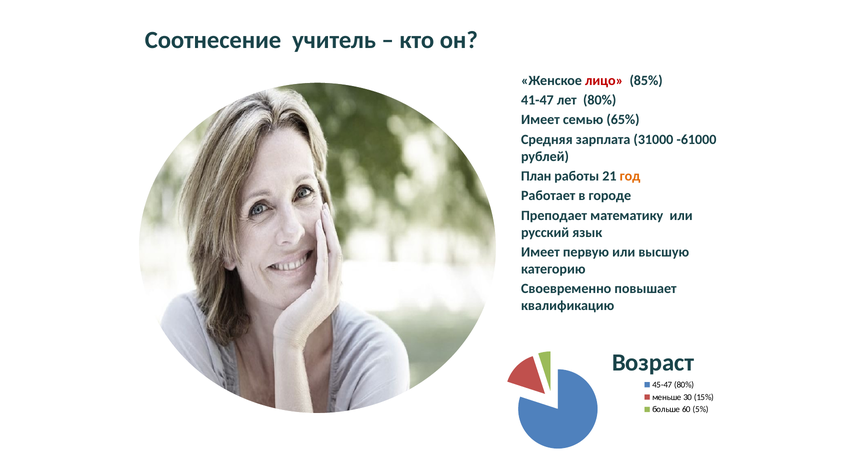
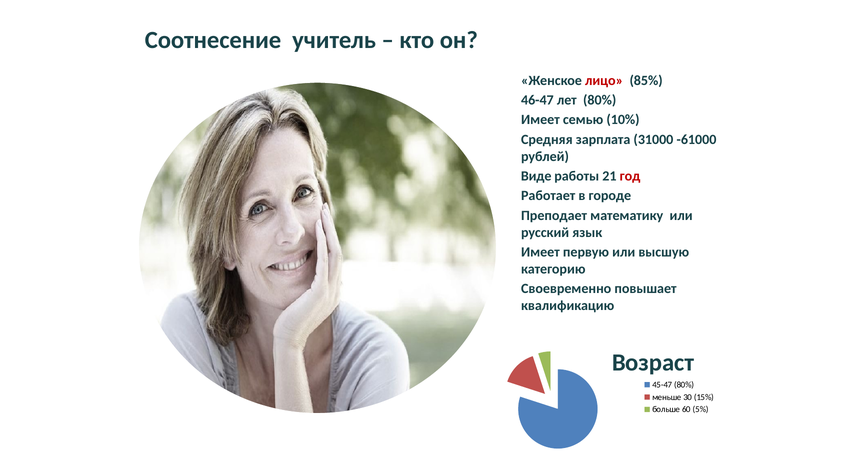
41-47: 41-47 -> 46-47
65%: 65% -> 10%
План: План -> Виде
год colour: orange -> red
